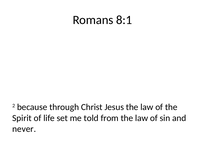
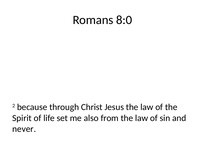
8:1: 8:1 -> 8:0
told: told -> also
